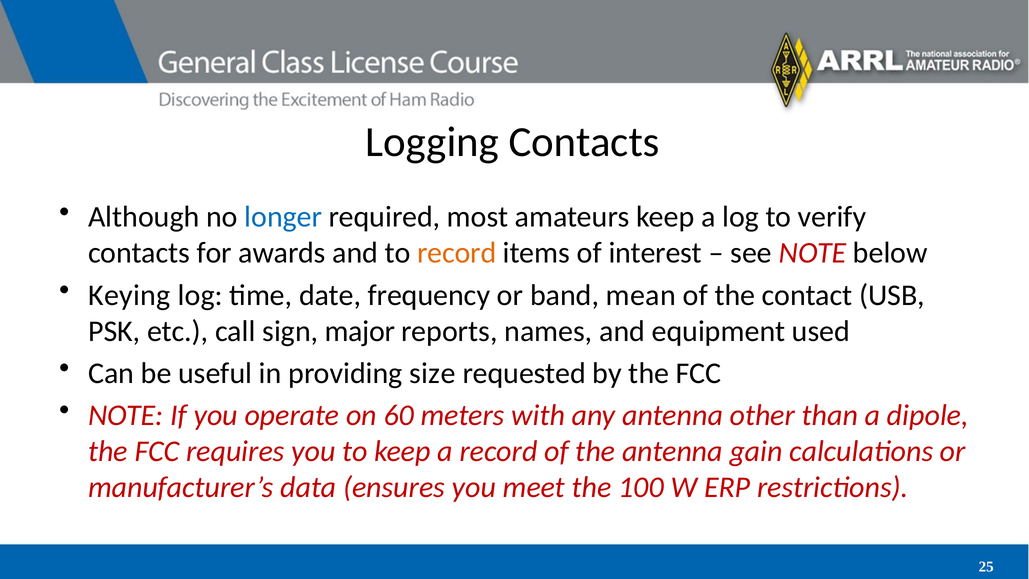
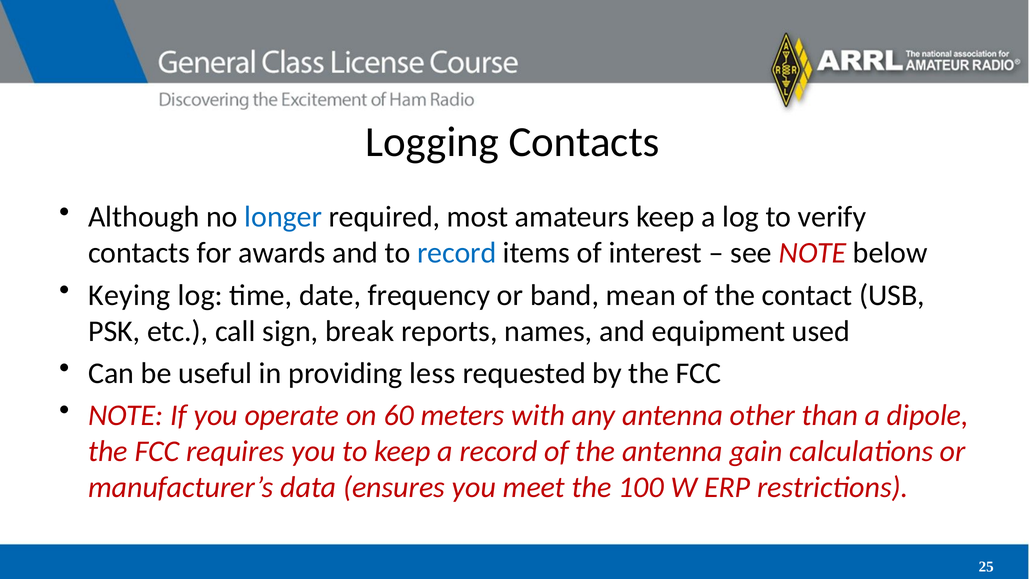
record at (457, 253) colour: orange -> blue
major: major -> break
size: size -> less
